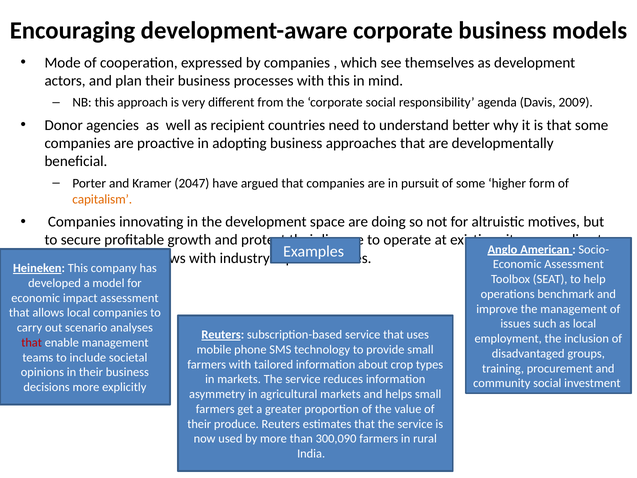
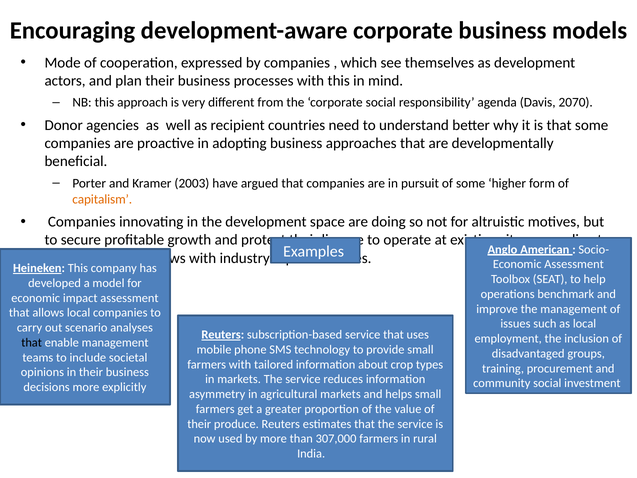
2009: 2009 -> 2070
2047: 2047 -> 2003
that at (32, 342) colour: red -> black
300,090: 300,090 -> 307,000
